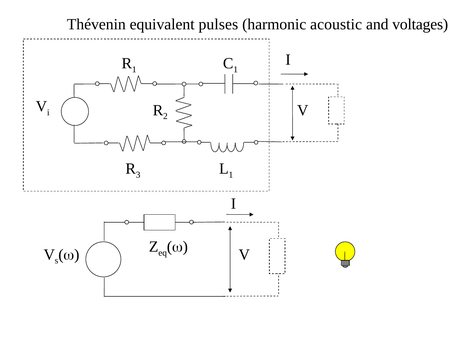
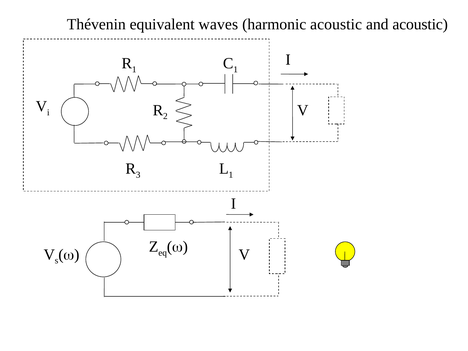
pulses: pulses -> waves
and voltages: voltages -> acoustic
